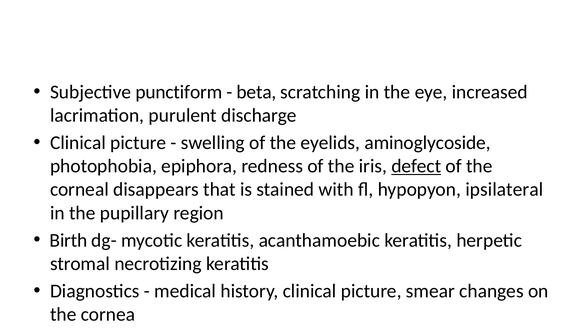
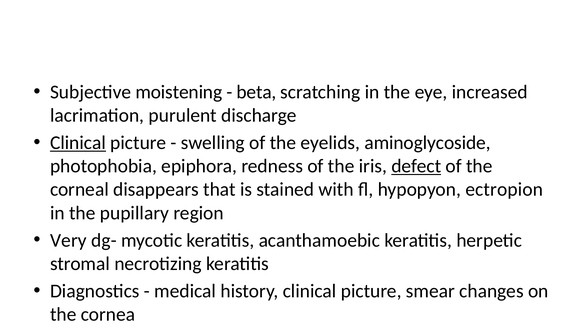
punctiform: punctiform -> moistening
Clinical at (78, 143) underline: none -> present
ipsilateral: ipsilateral -> ectropion
Birth: Birth -> Very
